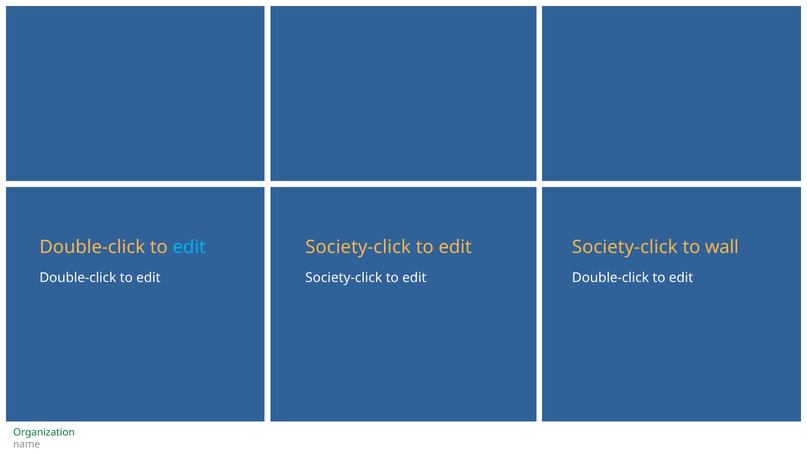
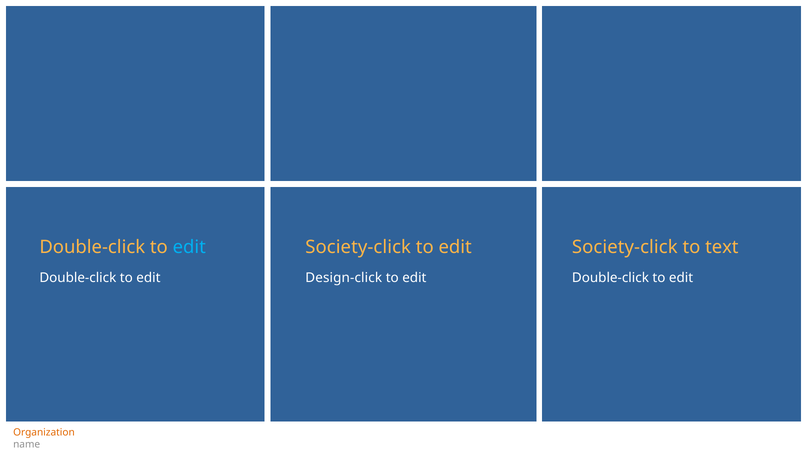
wall: wall -> text
Society-click at (344, 278): Society-click -> Design-click
Organization colour: green -> orange
